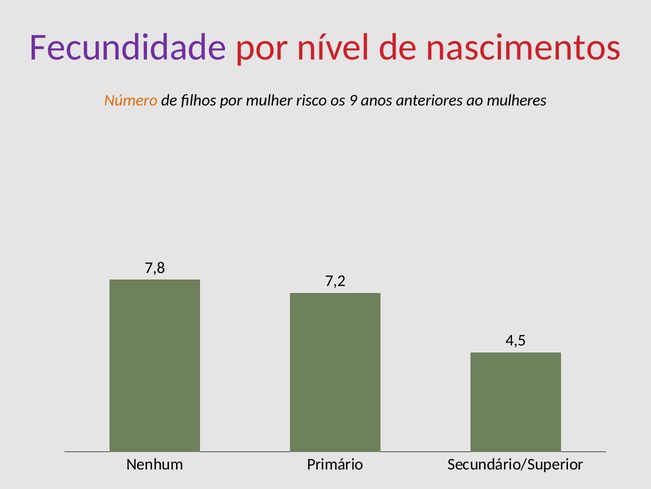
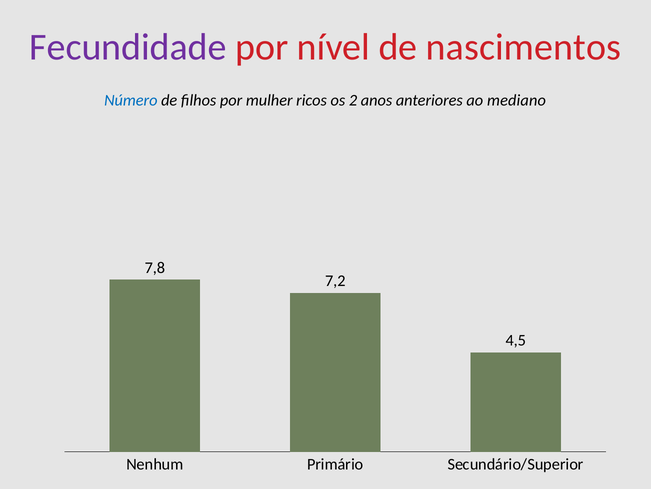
Número colour: orange -> blue
risco: risco -> ricos
9: 9 -> 2
mulheres: mulheres -> mediano
